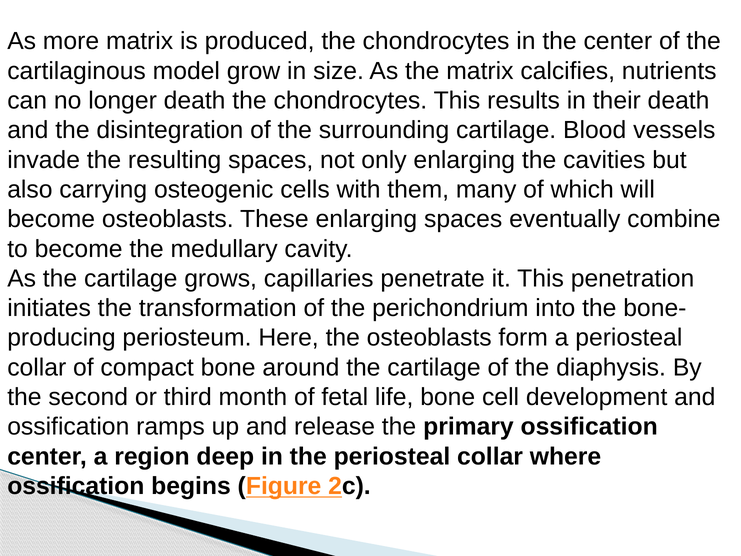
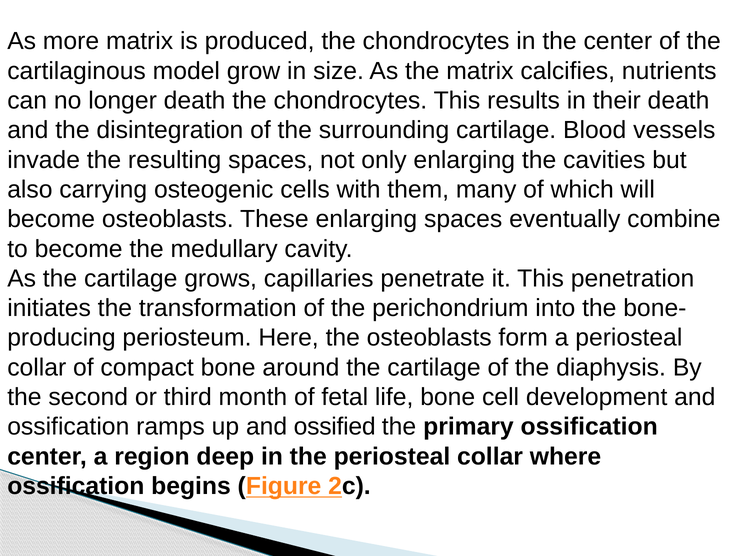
release: release -> ossified
